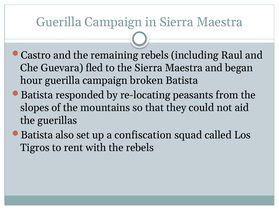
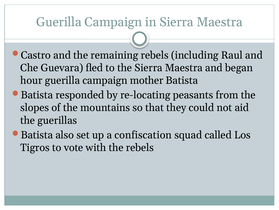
broken: broken -> mother
rent: rent -> vote
